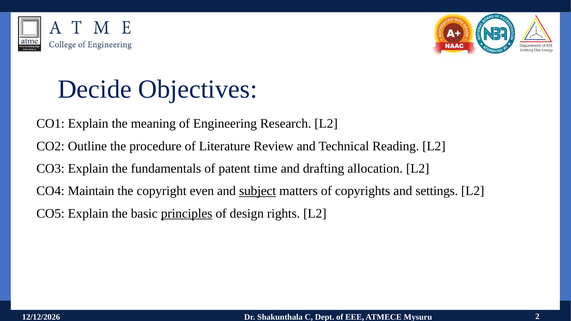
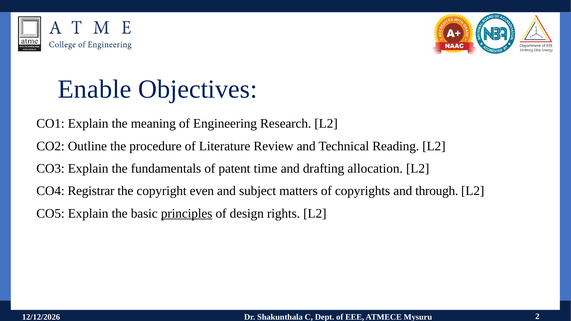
Decide: Decide -> Enable
Maintain: Maintain -> Registrar
subject underline: present -> none
settings: settings -> through
